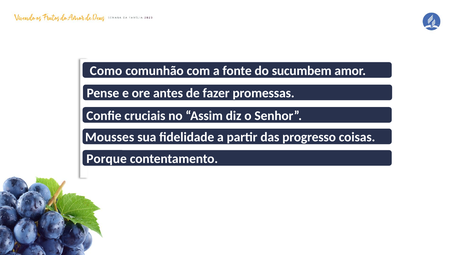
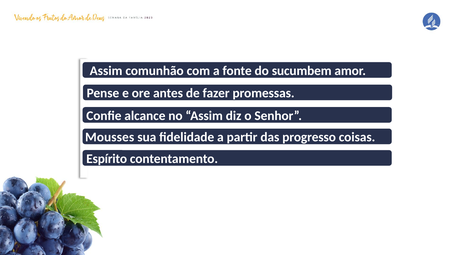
Como at (106, 71): Como -> Assim
cruciais: cruciais -> alcance
Porque: Porque -> Espírito
